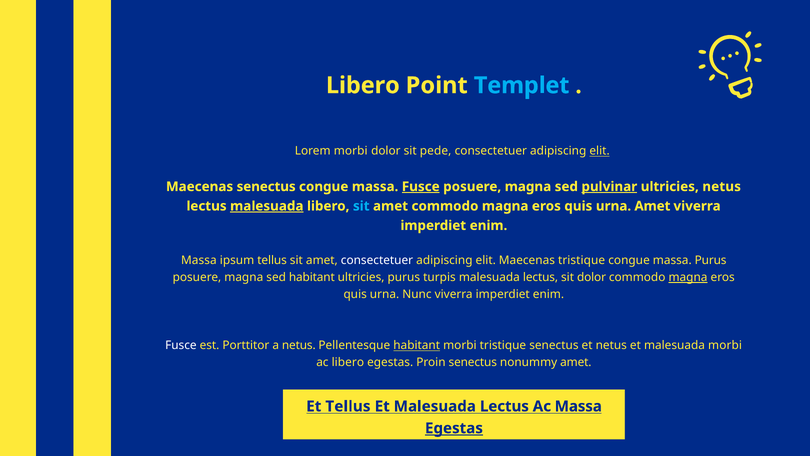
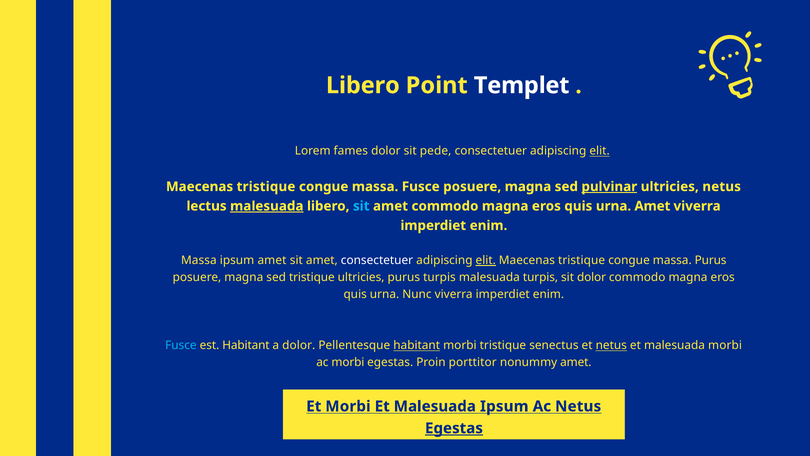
Templet colour: light blue -> white
Lorem morbi: morbi -> fames
senectus at (266, 187): senectus -> tristique
Fusce at (421, 187) underline: present -> none
ipsum tellus: tellus -> amet
elit at (486, 260) underline: none -> present
sed habitant: habitant -> tristique
lectus at (541, 277): lectus -> turpis
magna at (688, 277) underline: present -> none
Fusce at (181, 345) colour: white -> light blue
est Porttitor: Porttitor -> Habitant
a netus: netus -> dolor
netus at (611, 345) underline: none -> present
ac libero: libero -> morbi
Proin senectus: senectus -> porttitor
Et Tellus: Tellus -> Morbi
Et Malesuada Lectus: Lectus -> Ipsum
Ac Massa: Massa -> Netus
